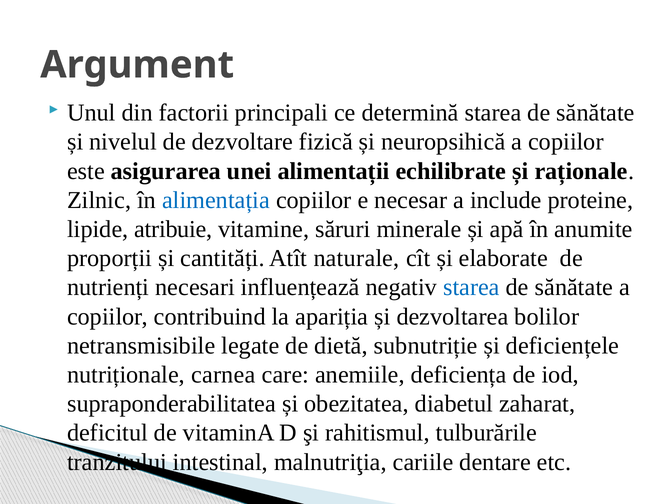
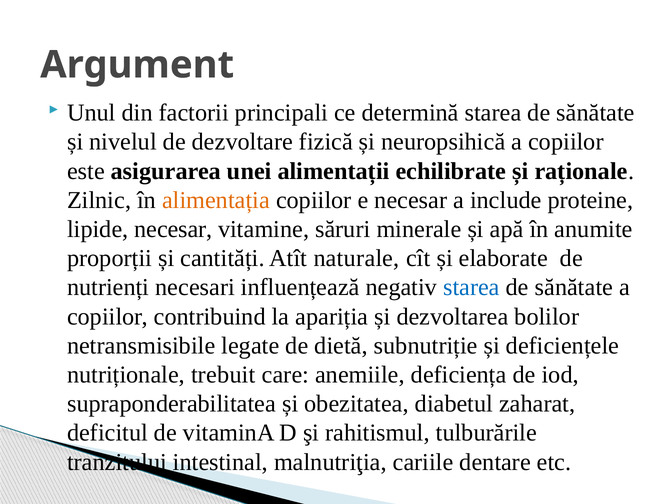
alimentația colour: blue -> orange
lipide atribuie: atribuie -> necesar
carnea: carnea -> trebuit
